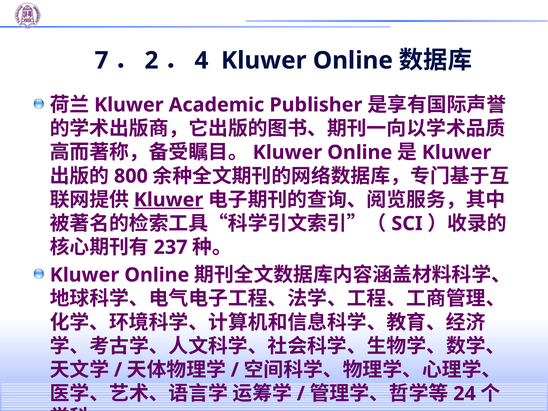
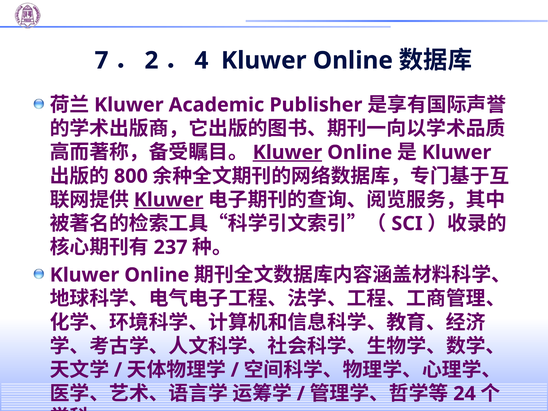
Kluwer at (287, 152) underline: none -> present
